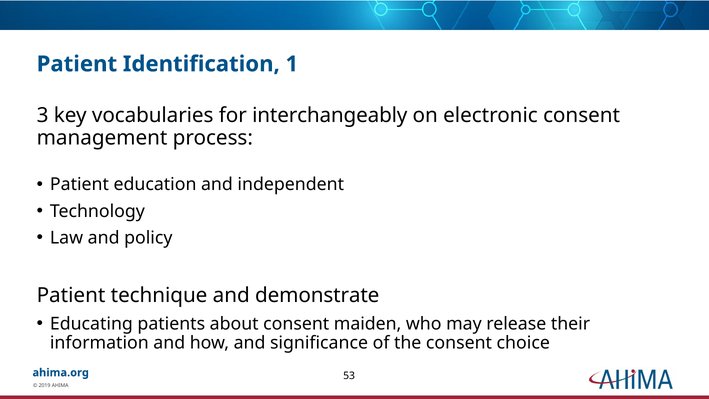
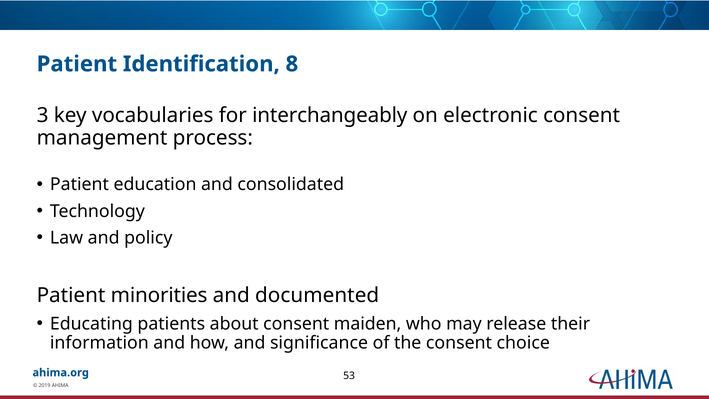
1: 1 -> 8
independent: independent -> consolidated
technique: technique -> minorities
demonstrate: demonstrate -> documented
